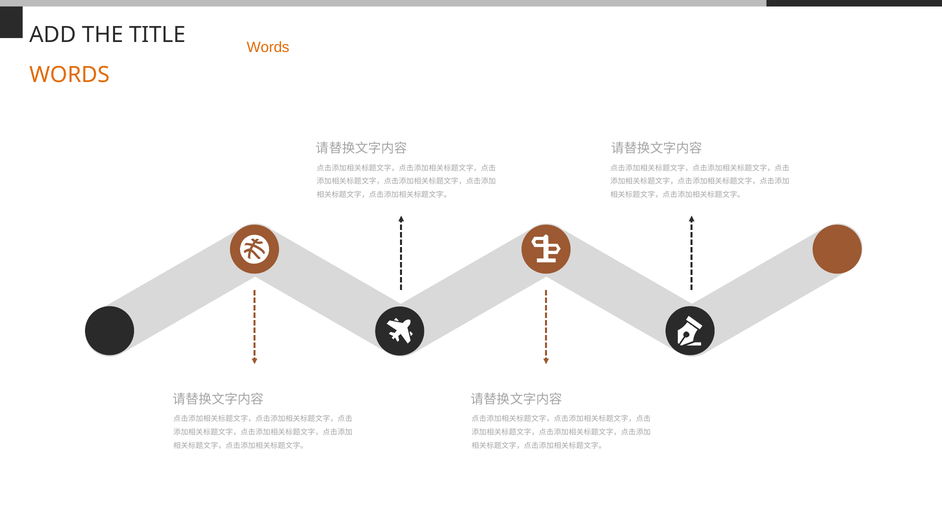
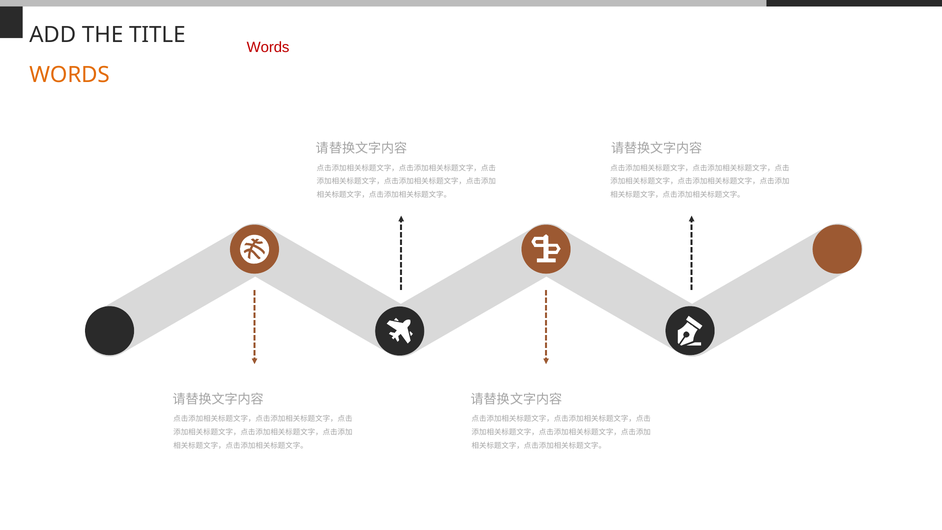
Words at (268, 47) colour: orange -> red
